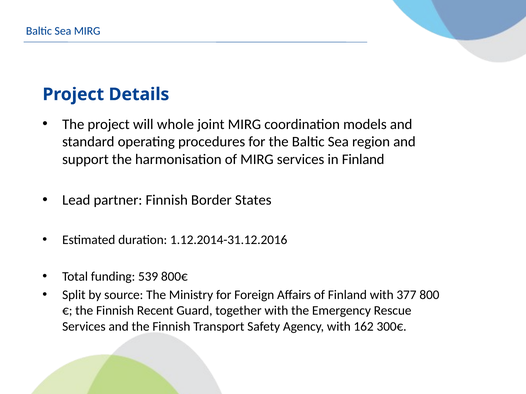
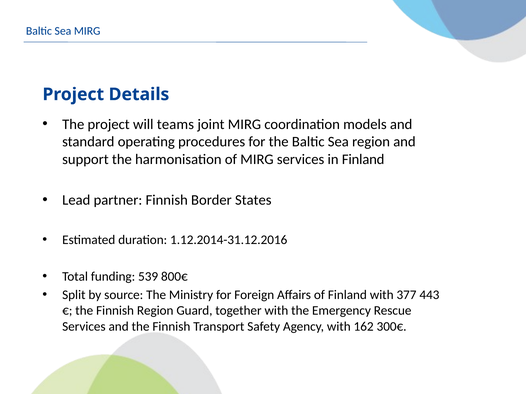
whole: whole -> teams
800: 800 -> 443
Finnish Recent: Recent -> Region
